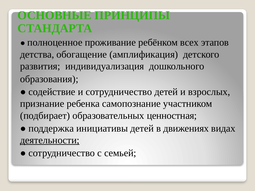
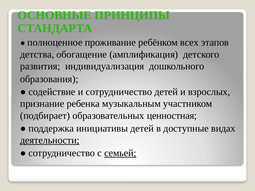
самопознание: самопознание -> музыкальным
движениях: движениях -> доступные
семьей underline: none -> present
